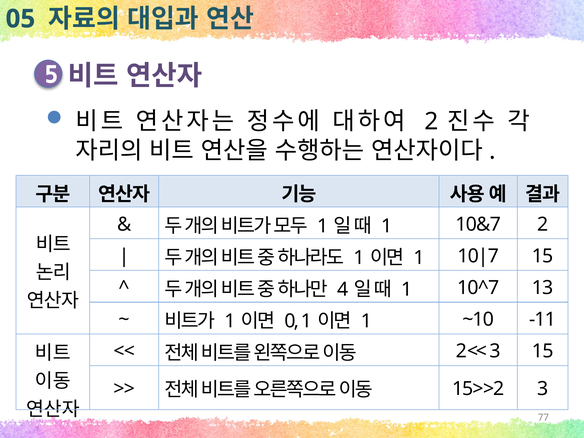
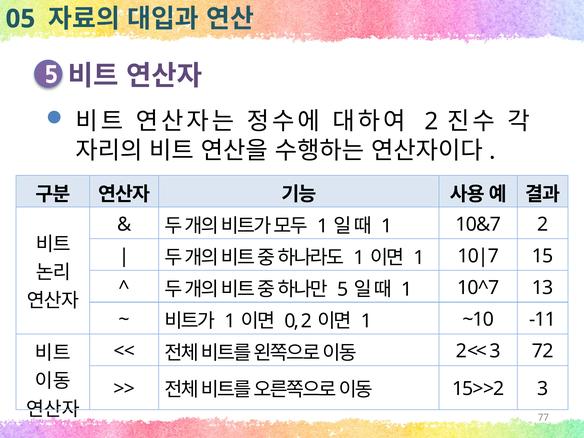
4 at (343, 290): 4 -> 5
0 1: 1 -> 2
3 15: 15 -> 72
